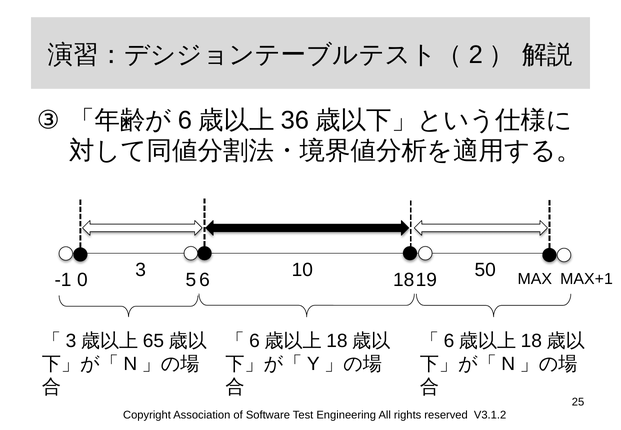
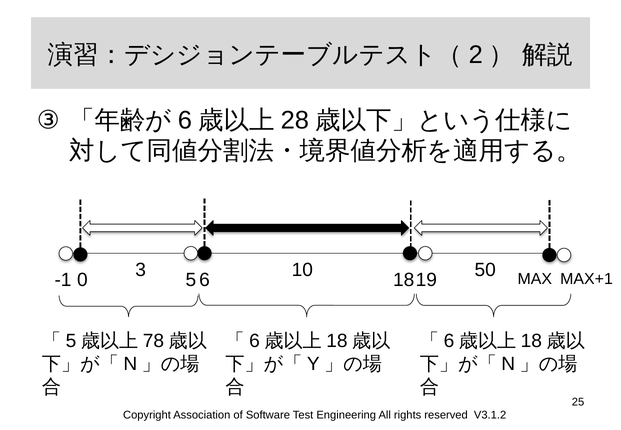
36: 36 -> 28
3 at (71, 341): 3 -> 5
65: 65 -> 78
